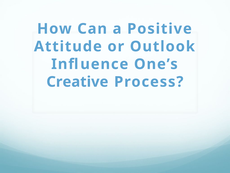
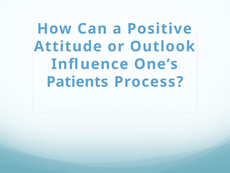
Creative: Creative -> Patients
